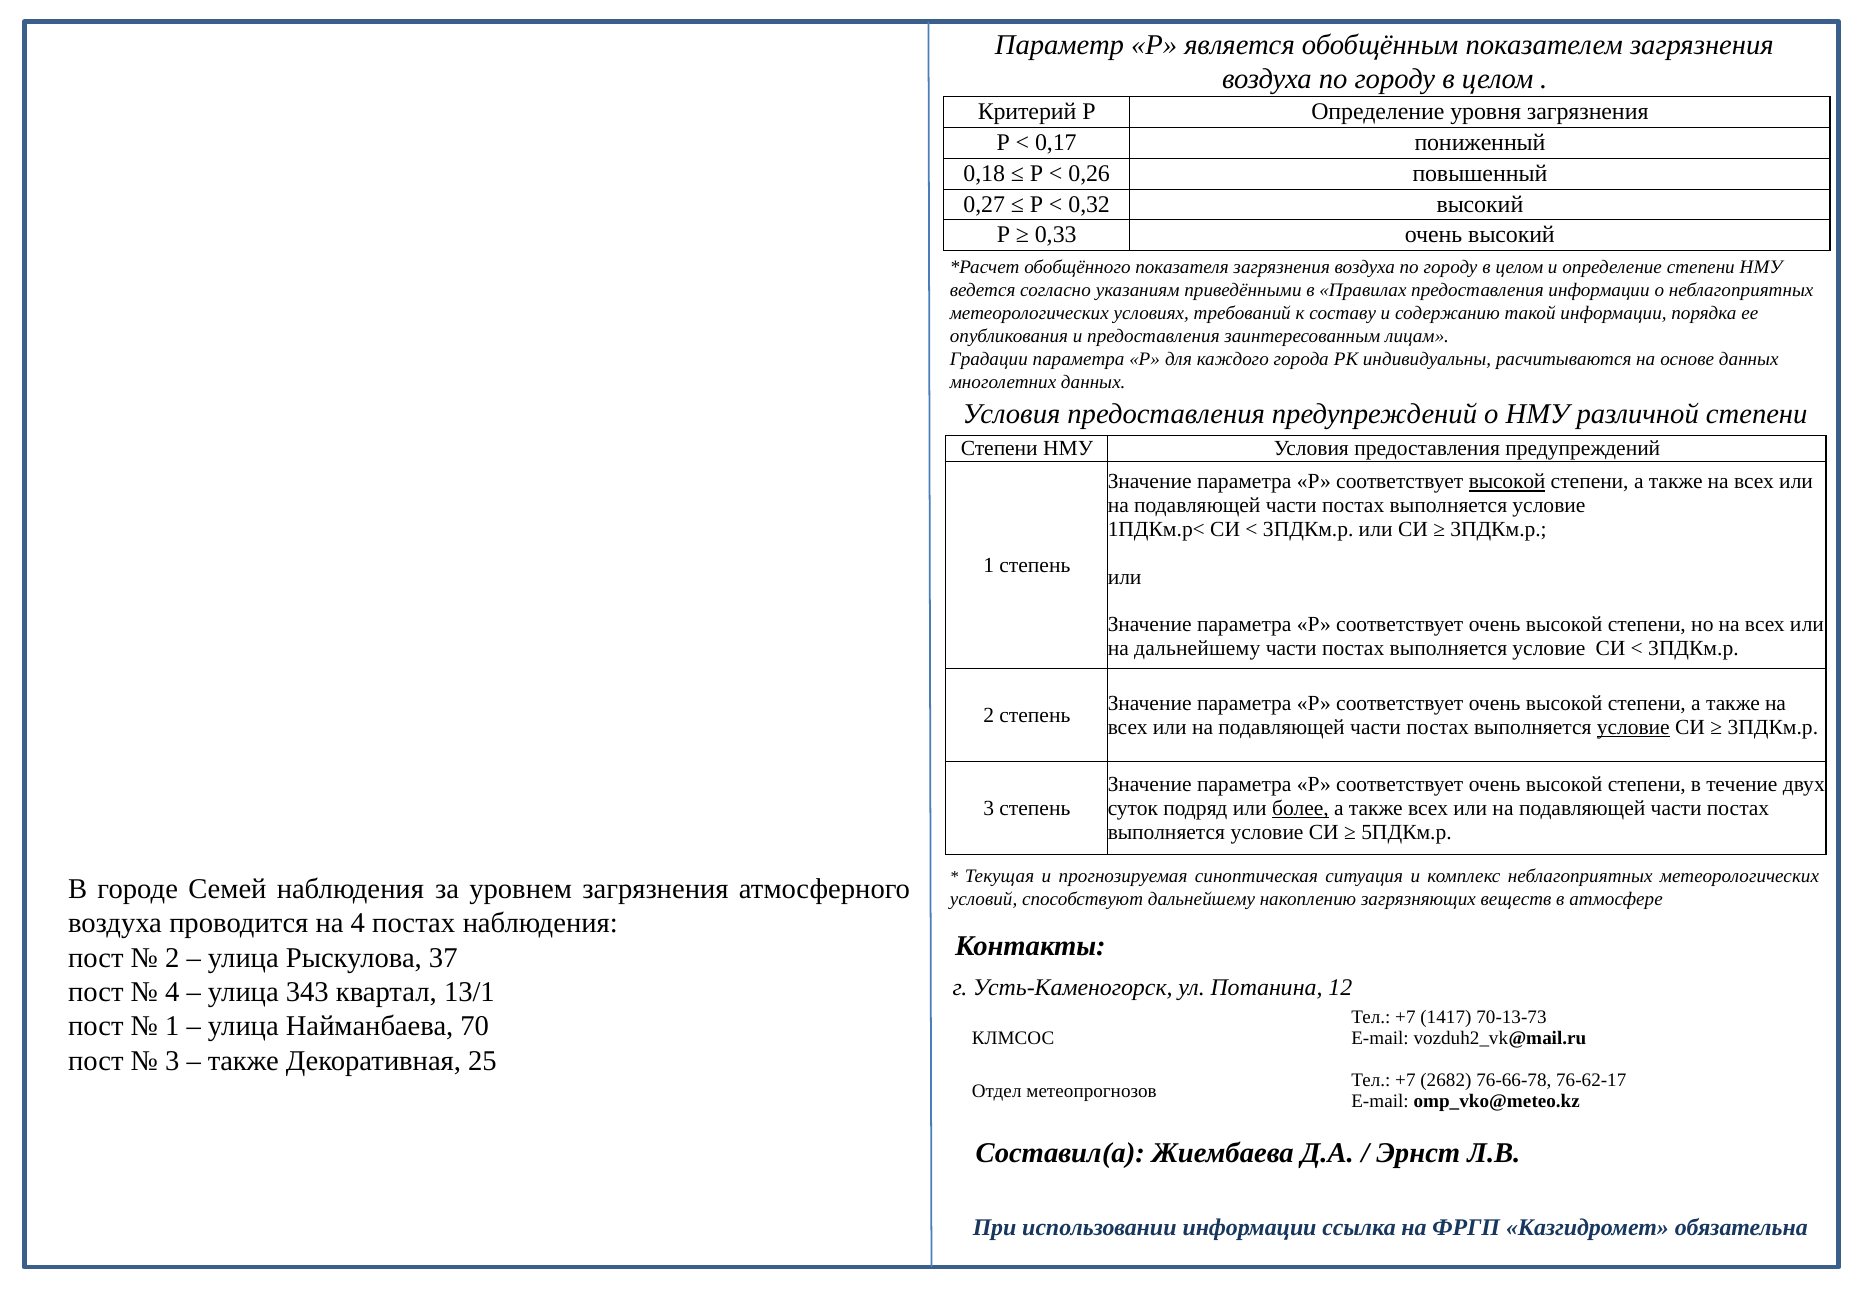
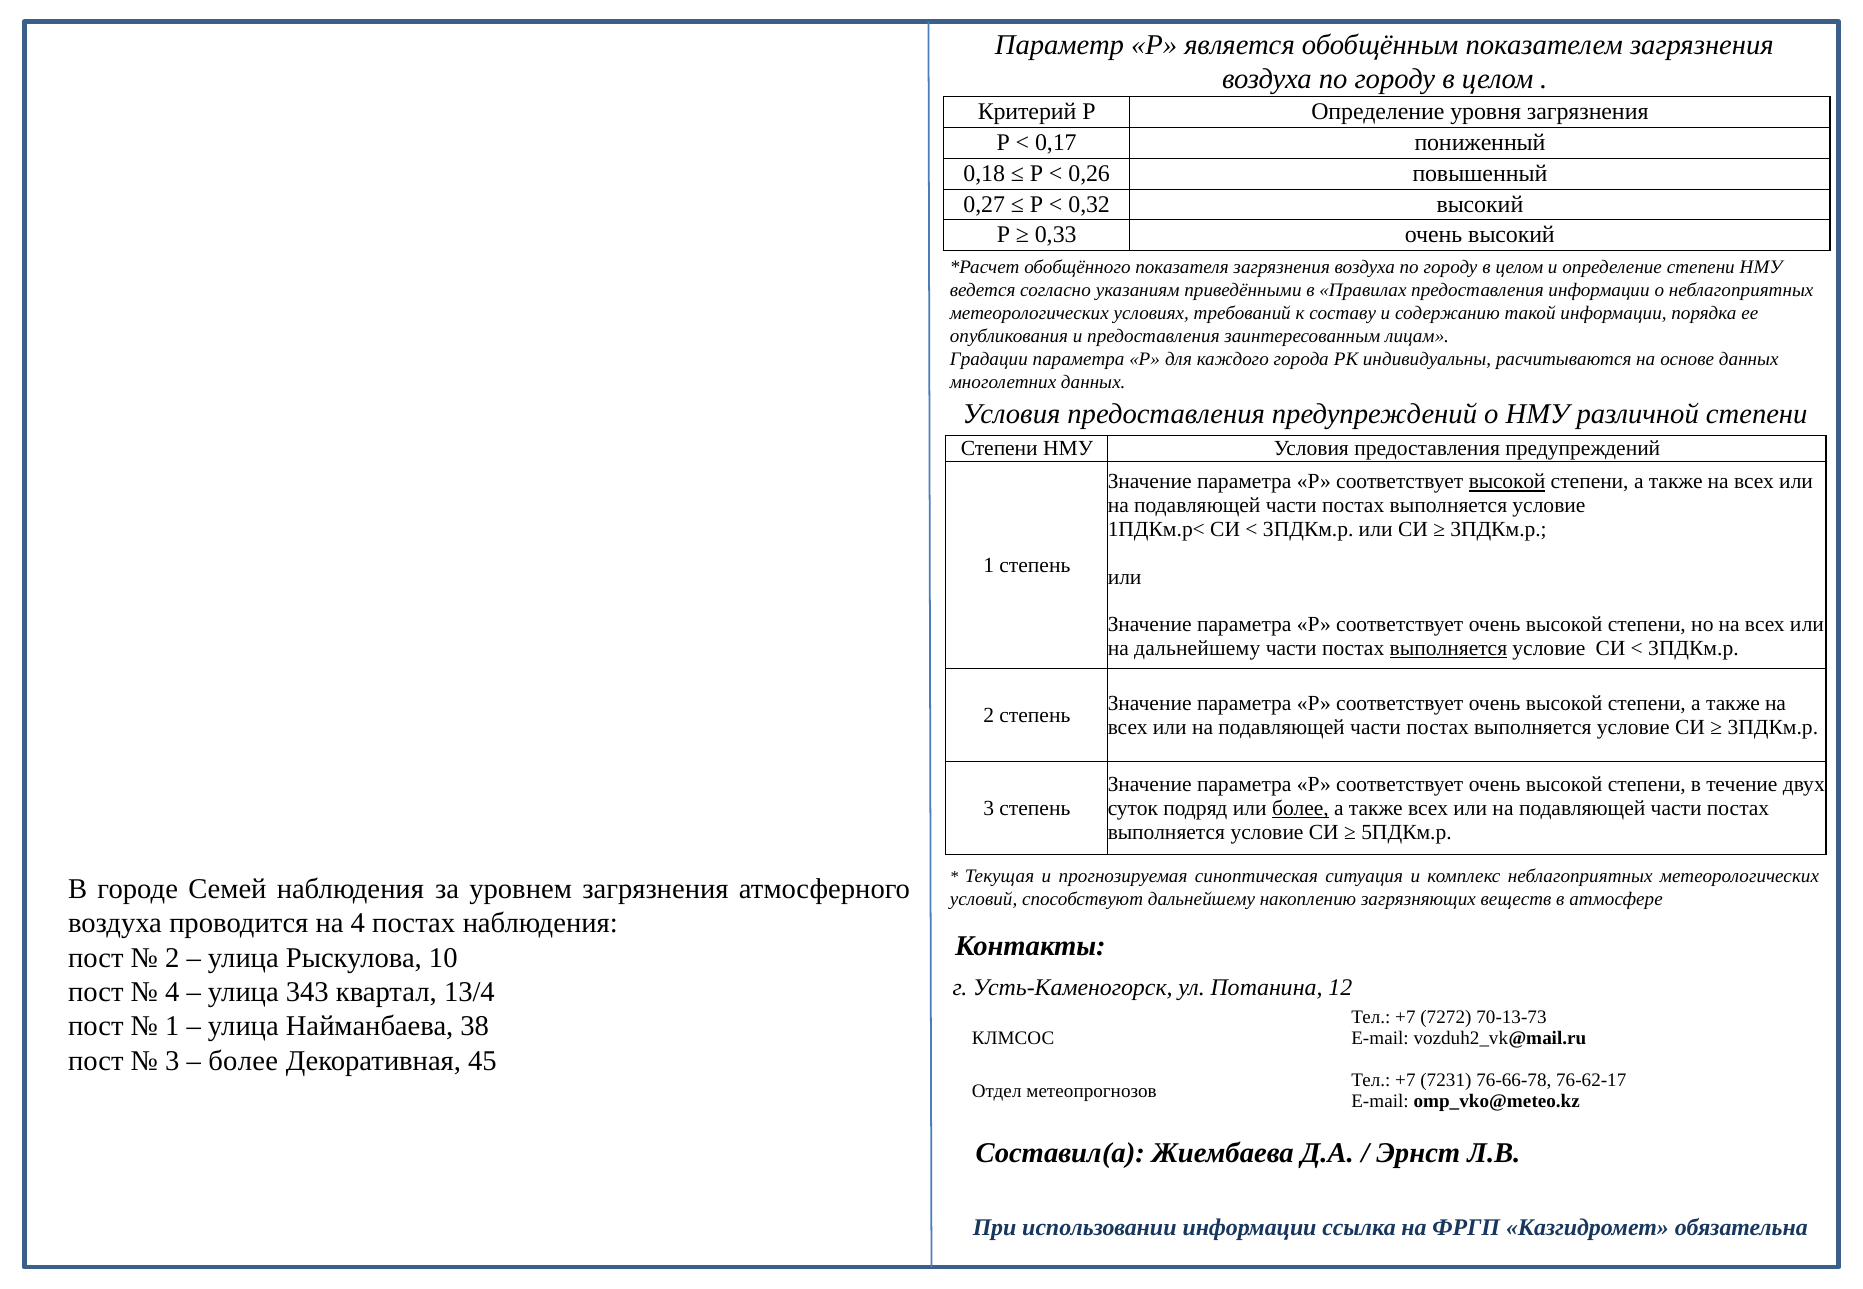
выполняется at (1448, 649) underline: none -> present
условие at (1633, 727) underline: present -> none
37: 37 -> 10
13/1: 13/1 -> 13/4
1417: 1417 -> 7272
70: 70 -> 38
также at (243, 1061): также -> более
25: 25 -> 45
2682: 2682 -> 7231
